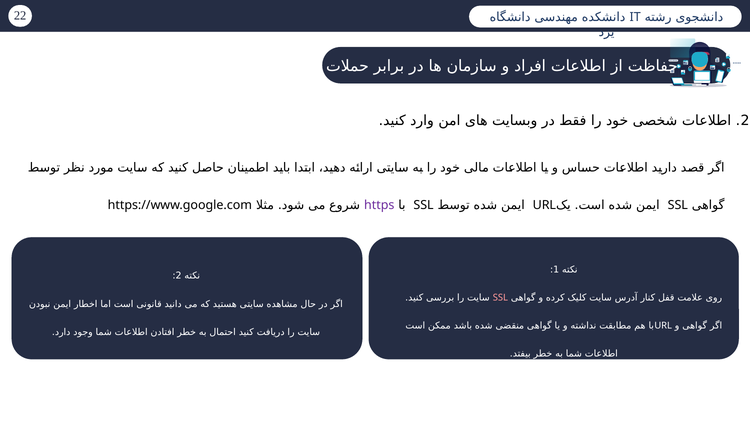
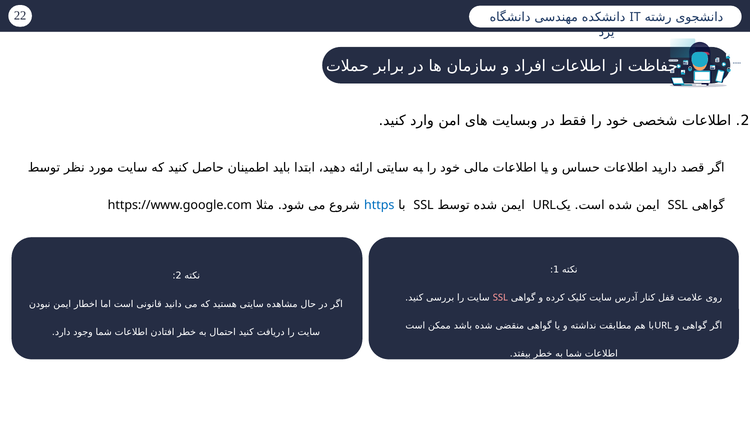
https colour: purple -> blue
